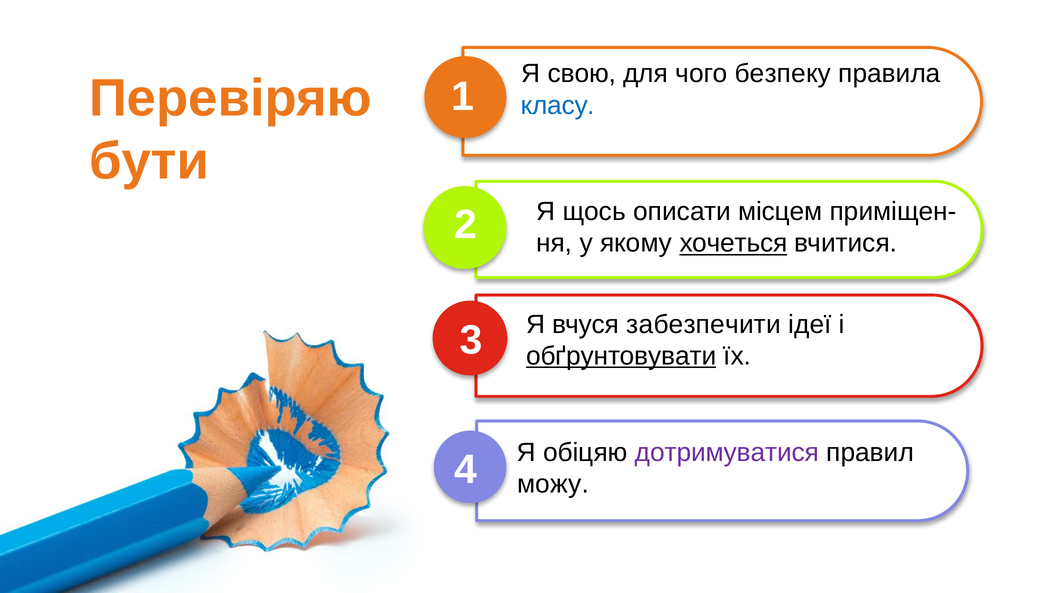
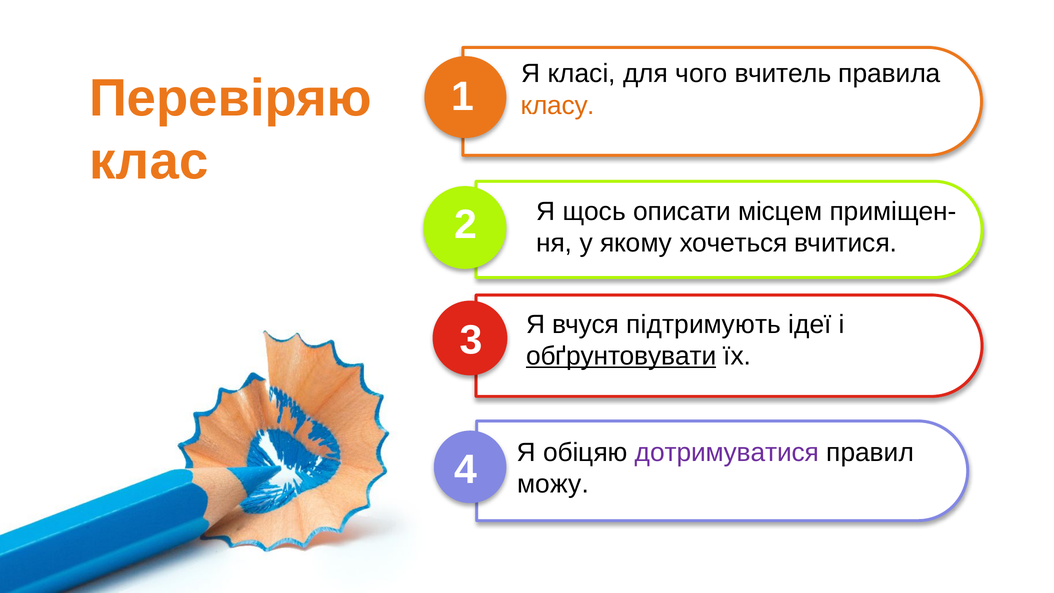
свою: свою -> класі
безпеку: безпеку -> вчитель
класу colour: blue -> orange
бути: бути -> клас
хочеться underline: present -> none
забезпечити: забезпечити -> підтримують
